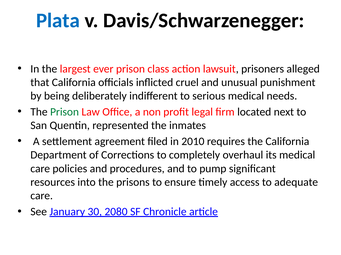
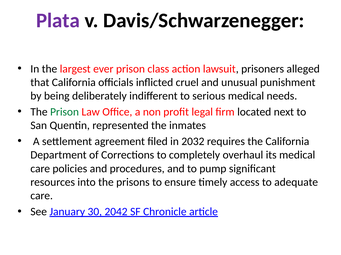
Plata colour: blue -> purple
2010: 2010 -> 2032
2080: 2080 -> 2042
